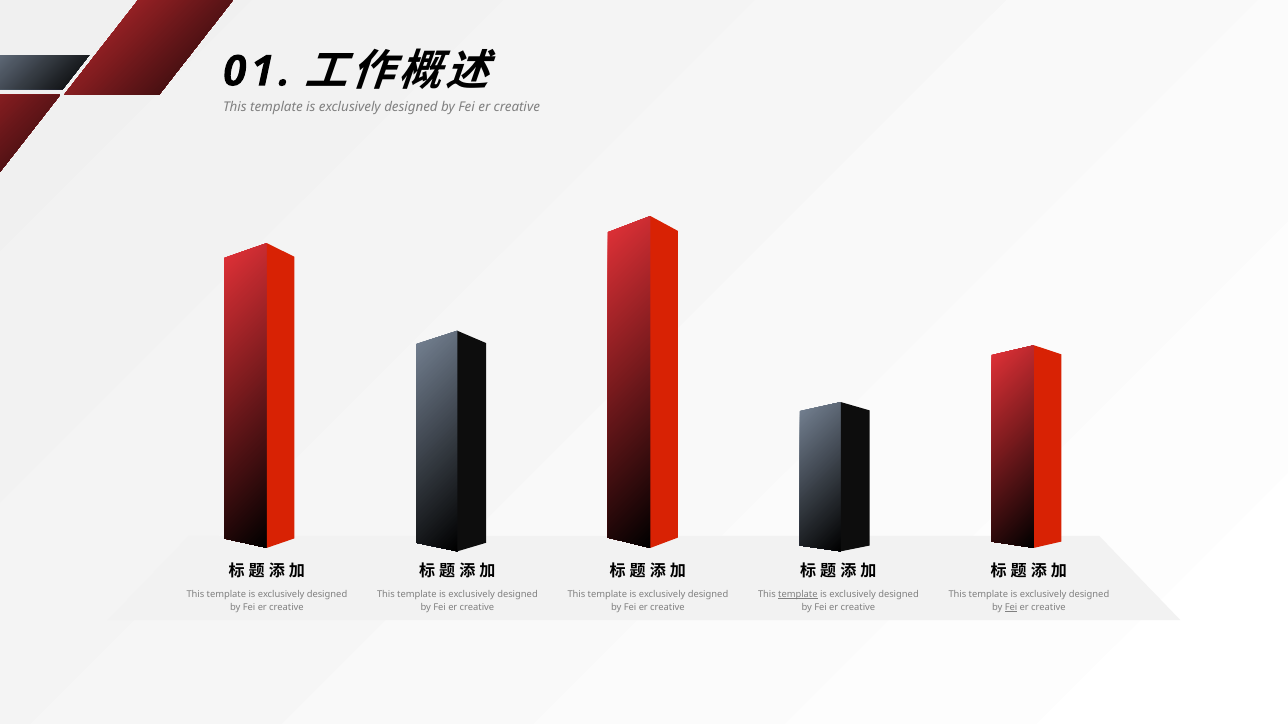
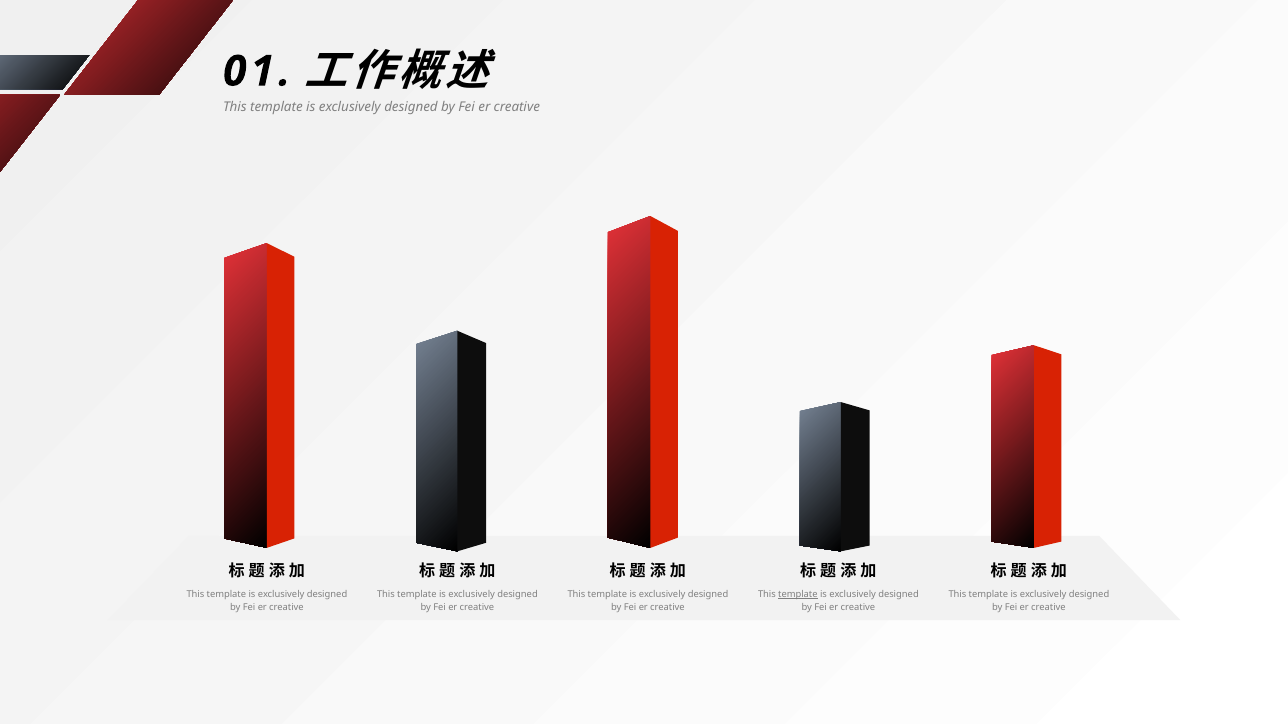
Fei at (1011, 608) underline: present -> none
